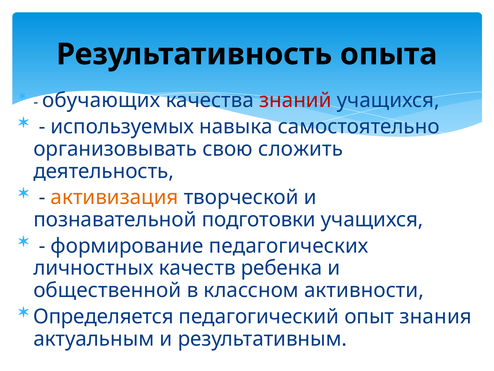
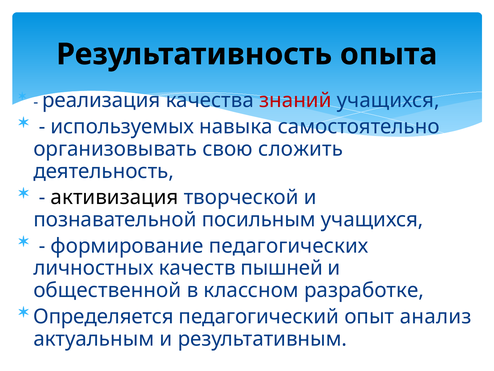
обучающих: обучающих -> реализация
активизация colour: orange -> black
подготовки: подготовки -> посильным
ребенка: ребенка -> пышней
активности: активности -> разработке
знания: знания -> анализ
